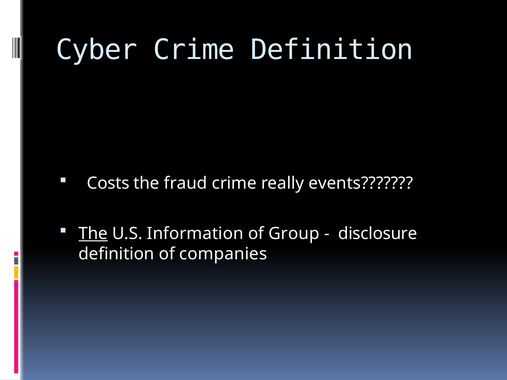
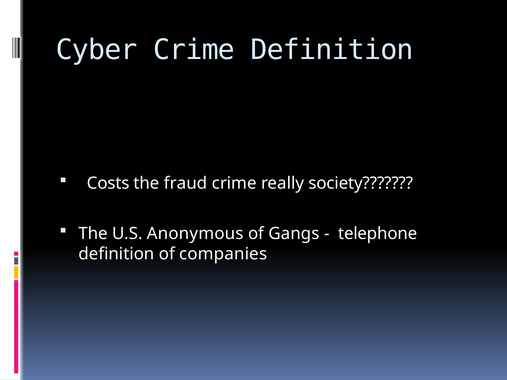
events: events -> society
The at (93, 234) underline: present -> none
Information: Information -> Anonymous
Group: Group -> Gangs
disclosure: disclosure -> telephone
